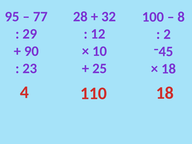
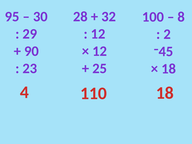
77: 77 -> 30
10 at (100, 51): 10 -> 12
